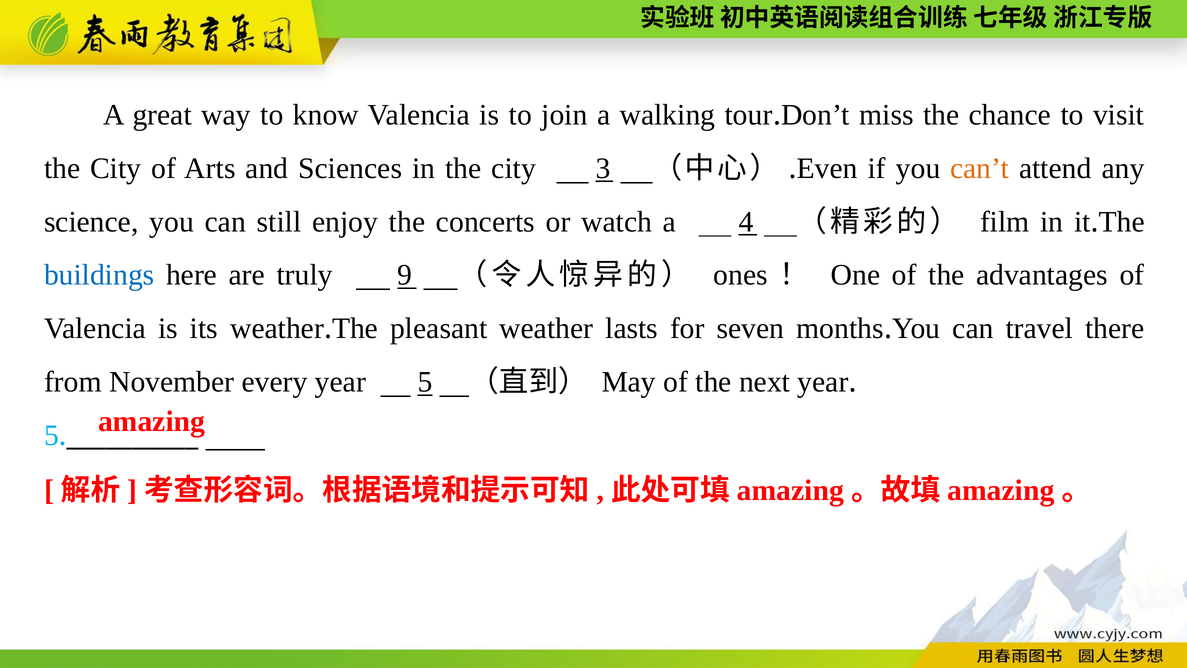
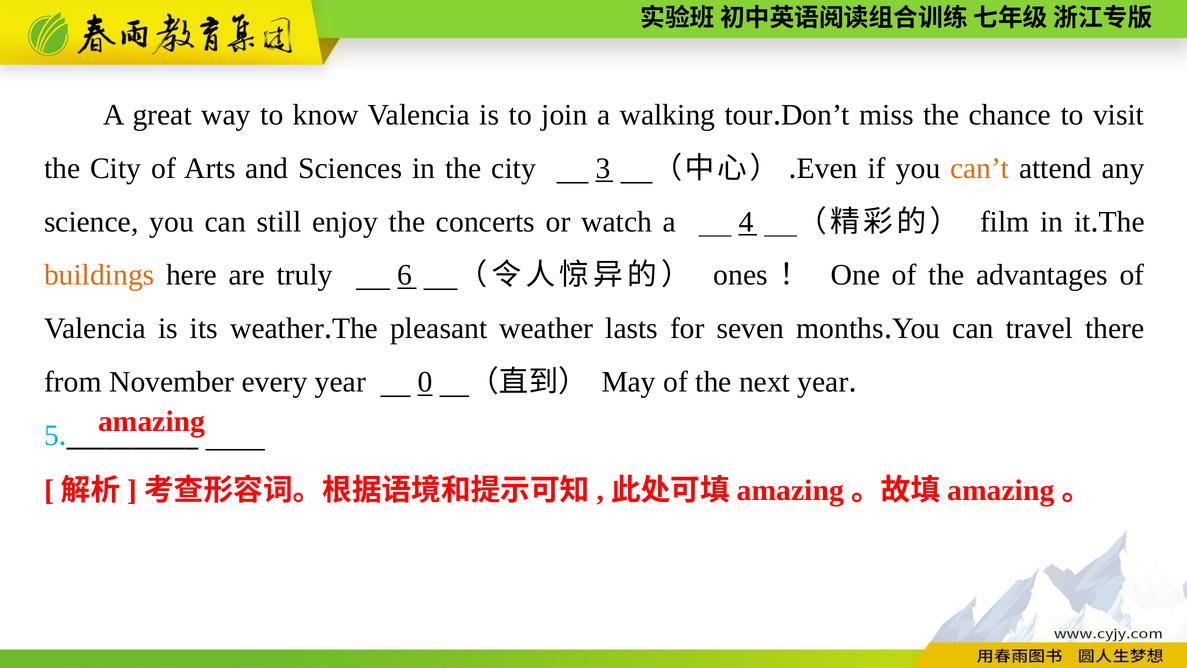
buildings colour: blue -> orange
9: 9 -> 6
year 5: 5 -> 0
